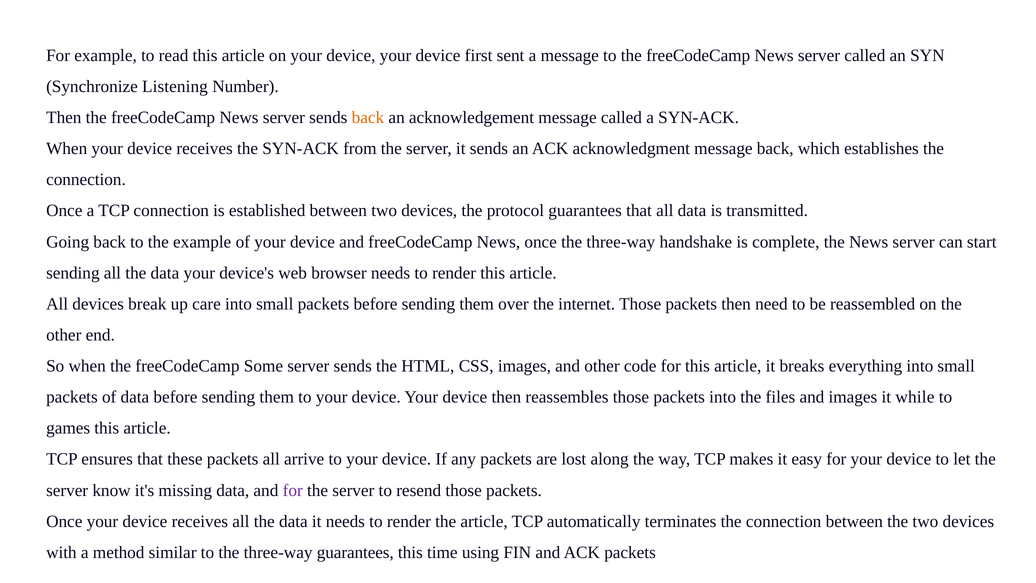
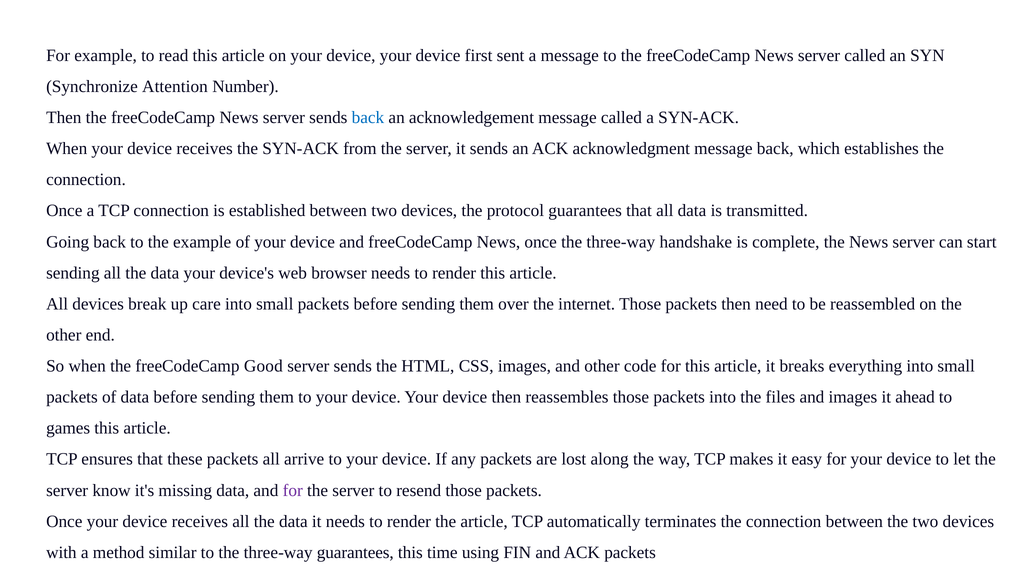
Listening: Listening -> Attention
back at (368, 118) colour: orange -> blue
Some: Some -> Good
while: while -> ahead
